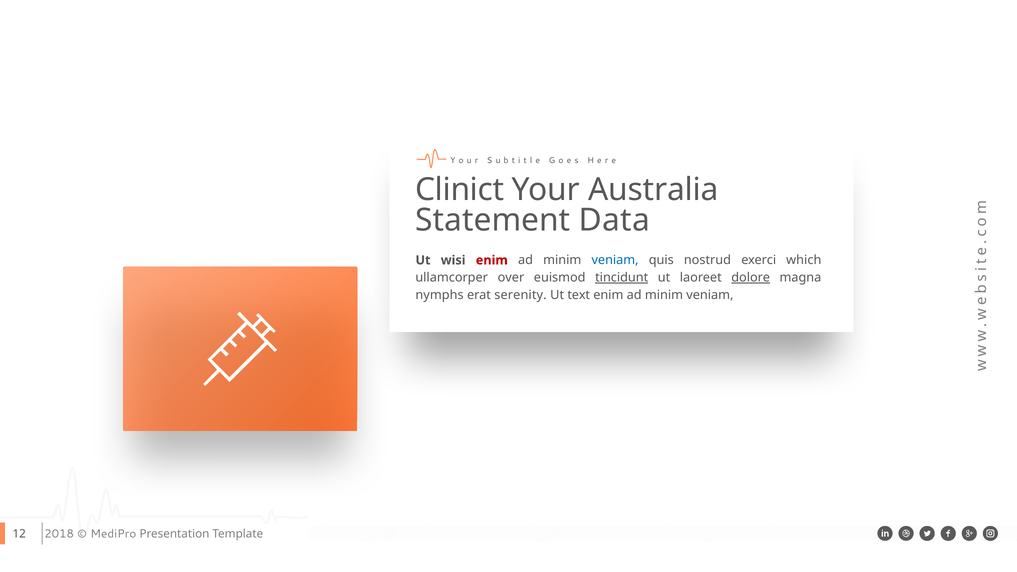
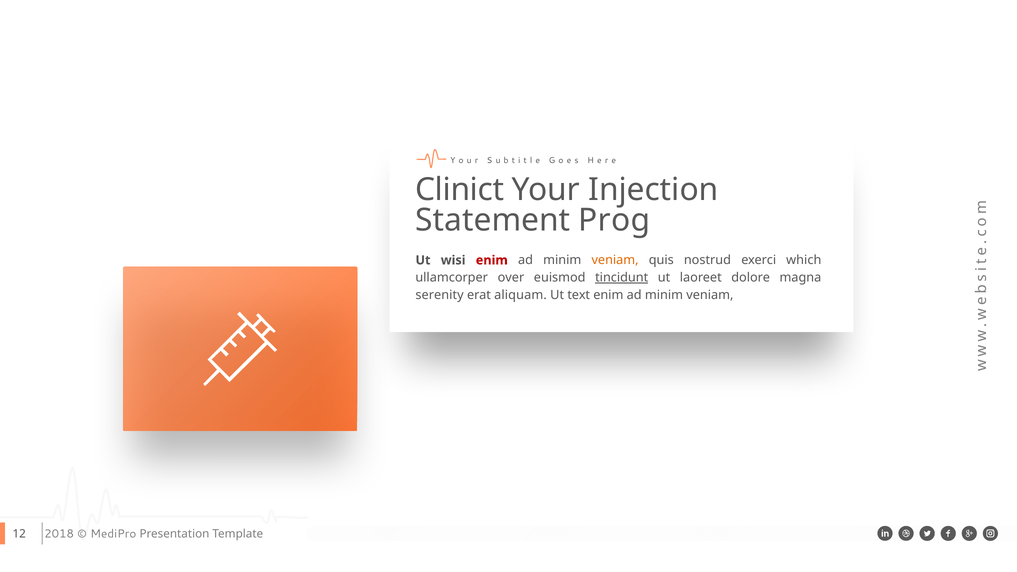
Australia: Australia -> Injection
Data: Data -> Prog
veniam at (615, 260) colour: blue -> orange
dolore underline: present -> none
nymphs: nymphs -> serenity
serenity: serenity -> aliquam
